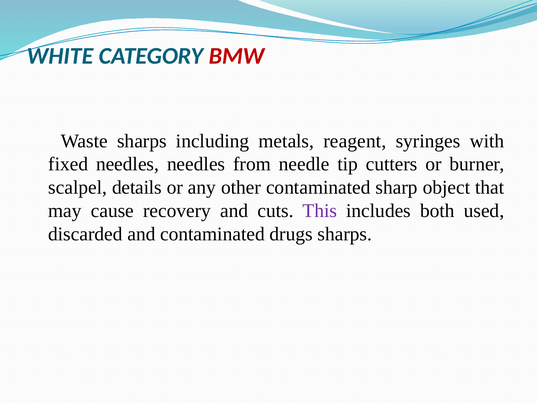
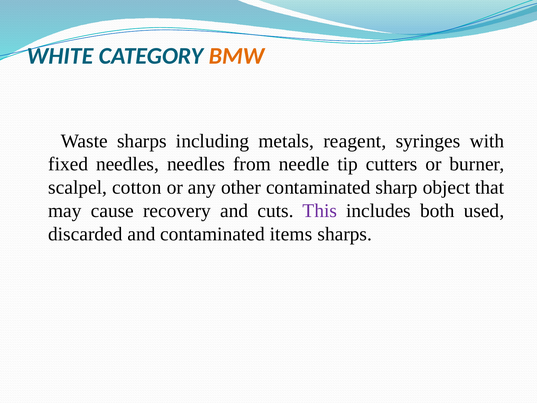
BMW colour: red -> orange
details: details -> cotton
drugs: drugs -> items
